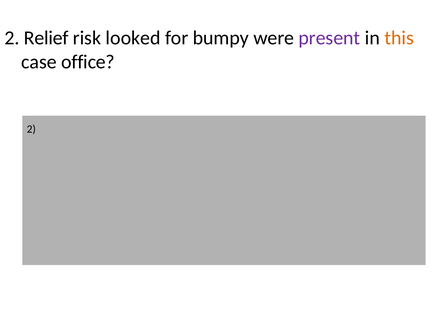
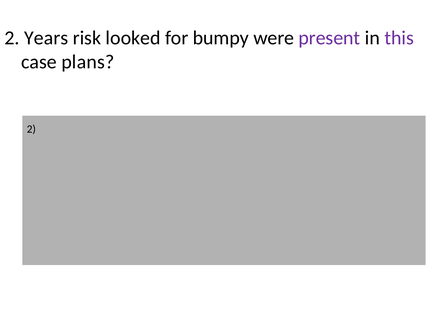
Relief: Relief -> Years
this colour: orange -> purple
office: office -> plans
